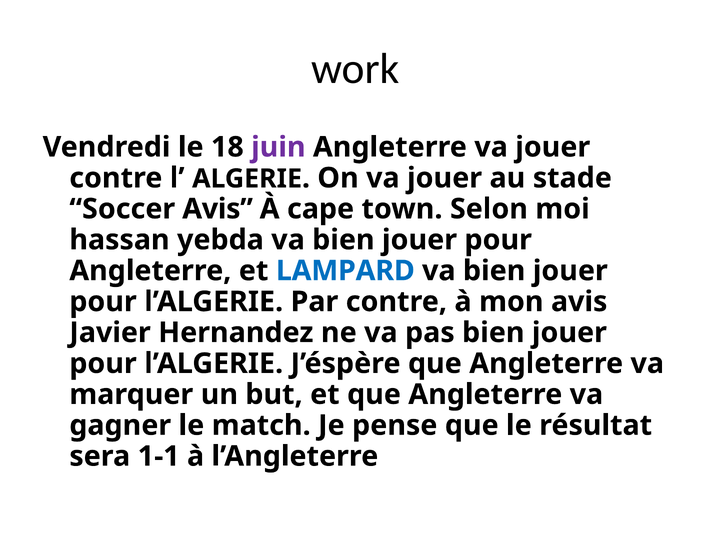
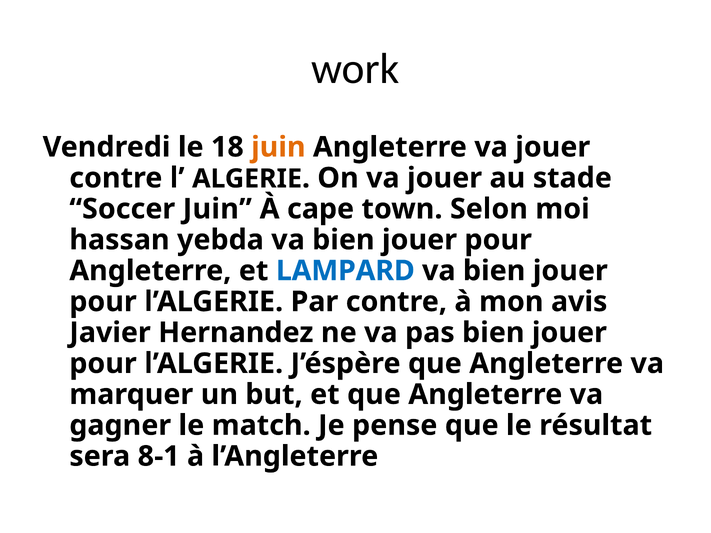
juin at (278, 147) colour: purple -> orange
Soccer Avis: Avis -> Juin
1-1: 1-1 -> 8-1
